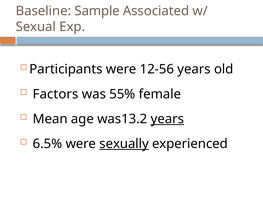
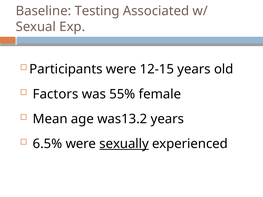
Sample: Sample -> Testing
12-56: 12-56 -> 12-15
years at (167, 119) underline: present -> none
